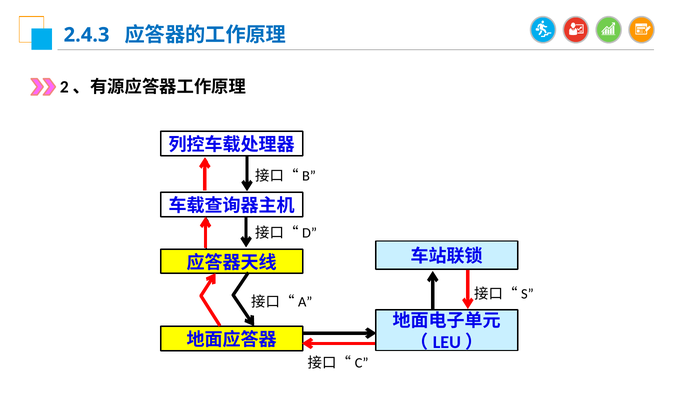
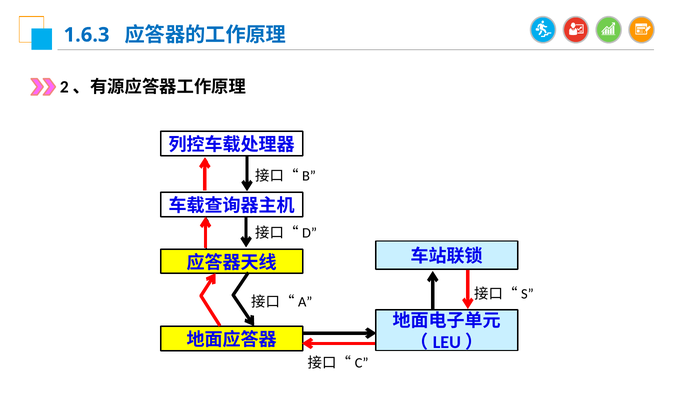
2.4.3: 2.4.3 -> 1.6.3
